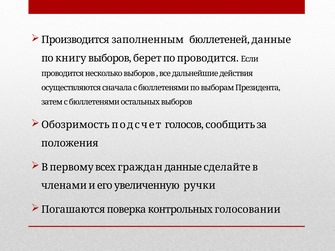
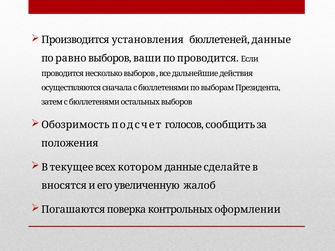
заполненным: заполненным -> установления
книгу: книгу -> равно
берет: берет -> ваши
первому: первому -> текущее
граждан: граждан -> котором
членами: членами -> вносятся
ручки: ручки -> жалоб
голосовании: голосовании -> оформлении
